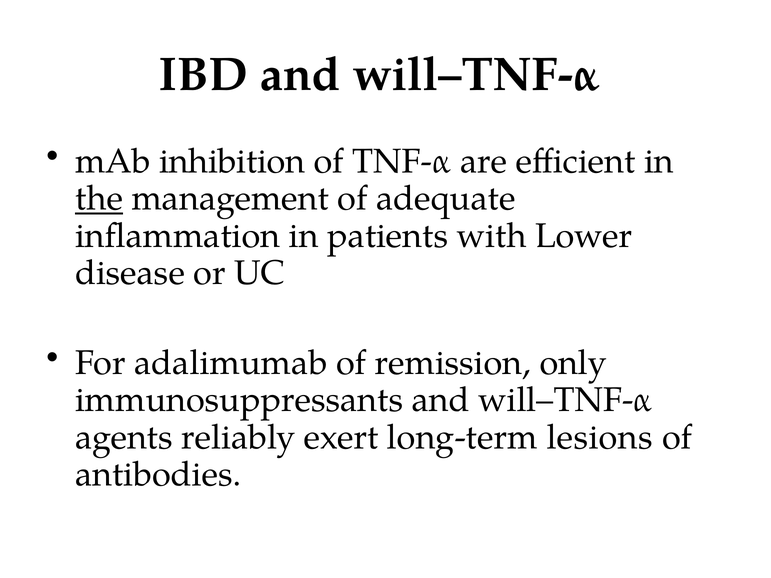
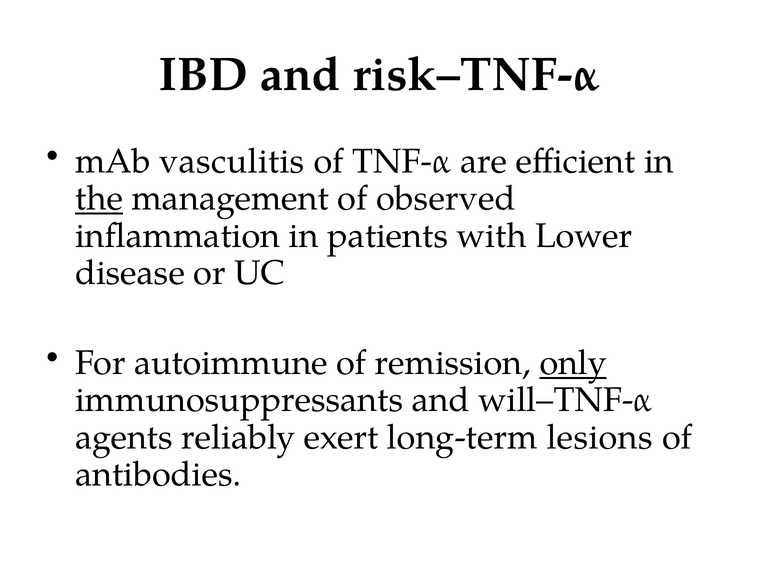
IBD and will–TNF-α: will–TNF-α -> risk–TNF-α
inhibition: inhibition -> vasculitis
adequate: adequate -> observed
adalimumab: adalimumab -> autoimmune
only underline: none -> present
